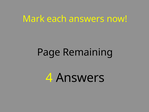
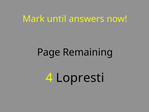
each: each -> until
4 Answers: Answers -> Lopresti
